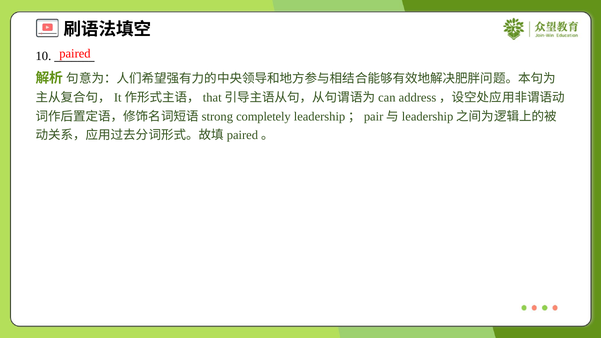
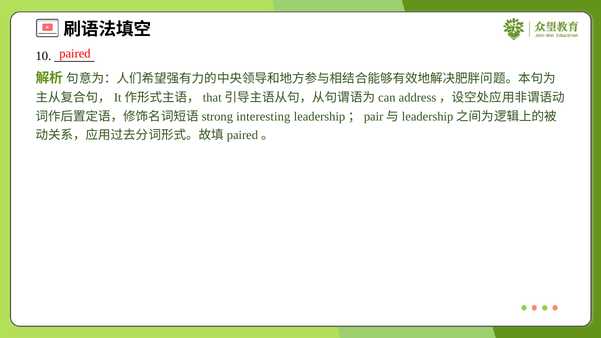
completely: completely -> interesting
